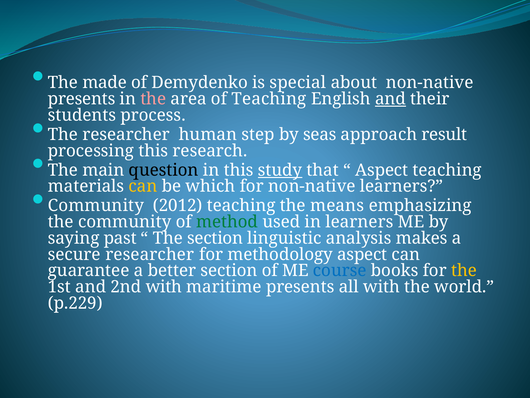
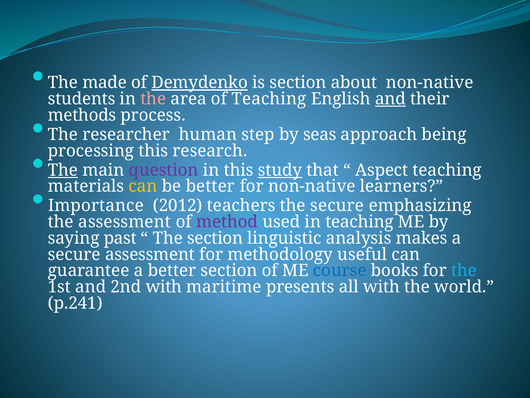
Demydenko underline: none -> present
is special: special -> section
presents at (82, 99): presents -> students
students: students -> methods
result: result -> being
The at (63, 170) underline: none -> present
question colour: black -> purple
be which: which -> better
Community at (96, 205): Community -> Importance
2012 teaching: teaching -> teachers
the means: means -> secure
the community: community -> assessment
method colour: green -> purple
in learners: learners -> teaching
secure researcher: researcher -> assessment
methodology aspect: aspect -> useful
the at (464, 270) colour: yellow -> light blue
p.229: p.229 -> p.241
